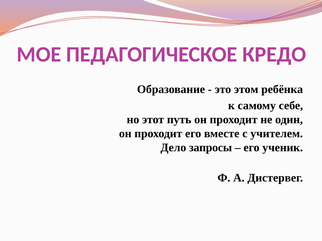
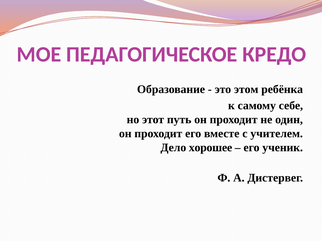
запросы: запросы -> хорошее
